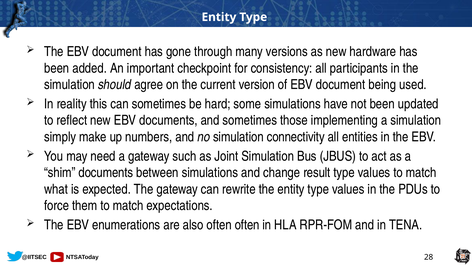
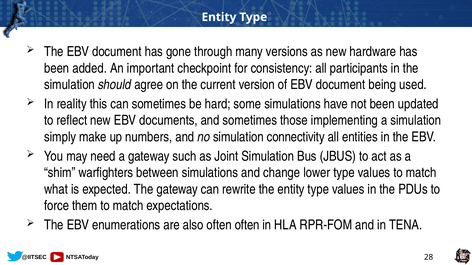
shim documents: documents -> warfighters
result: result -> lower
